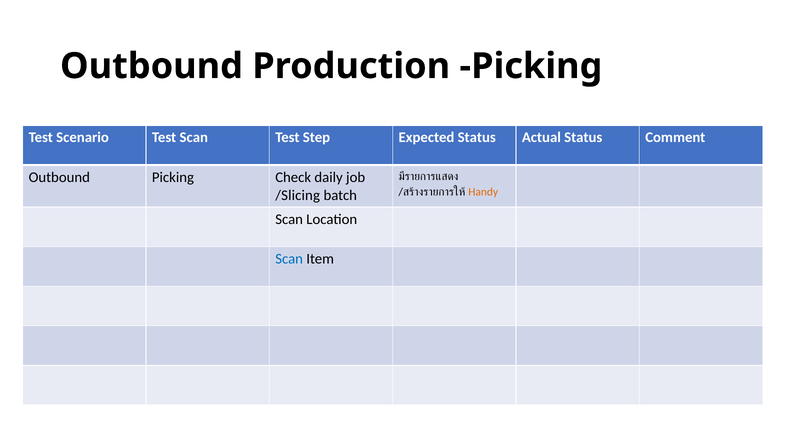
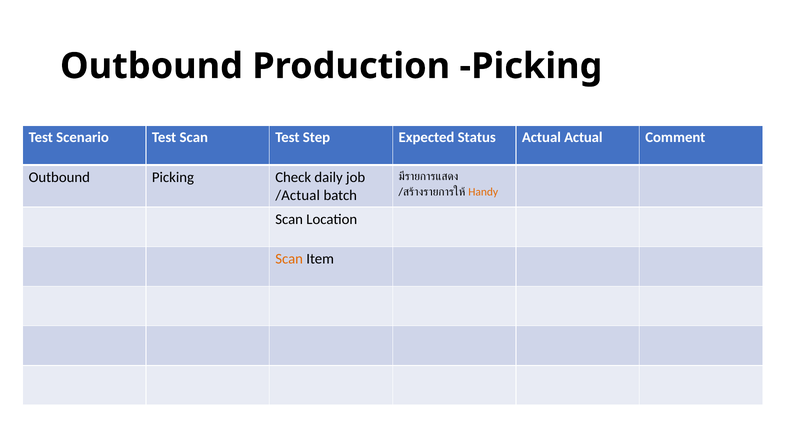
Actual Status: Status -> Actual
/Slicing: /Slicing -> /Actual
Scan at (289, 259) colour: blue -> orange
